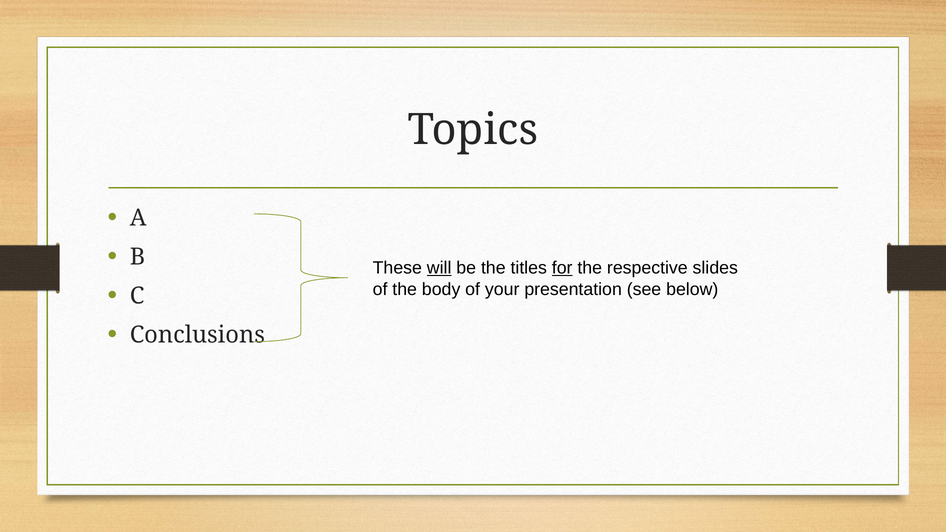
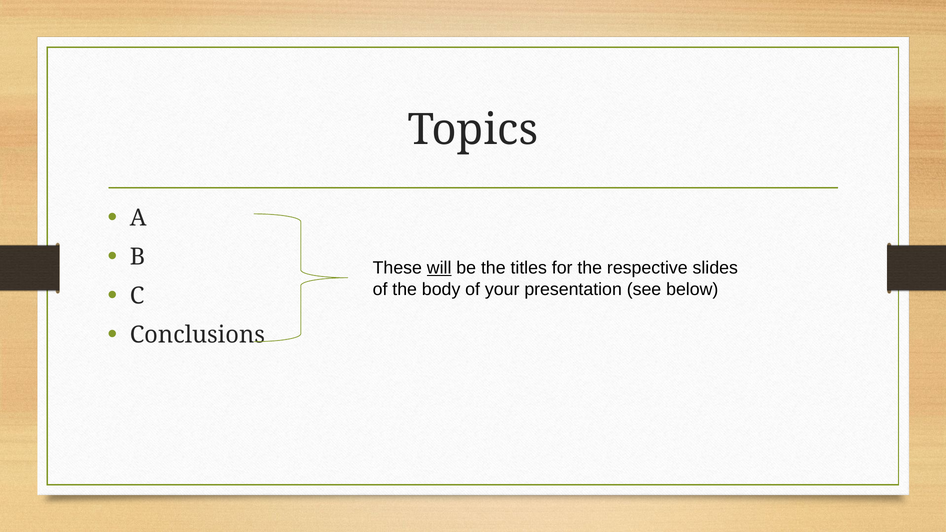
for underline: present -> none
